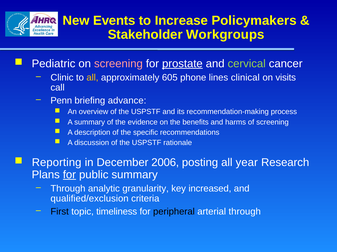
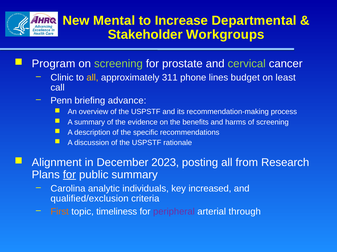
Events: Events -> Mental
Policymakers: Policymakers -> Departmental
Pediatric: Pediatric -> Program
screening at (118, 64) colour: pink -> light green
prostate underline: present -> none
605: 605 -> 311
clinical: clinical -> budget
visits: visits -> least
Reporting: Reporting -> Alignment
2006: 2006 -> 2023
year: year -> from
Through at (68, 189): Through -> Carolina
granularity: granularity -> individuals
First colour: black -> orange
peripheral colour: black -> purple
